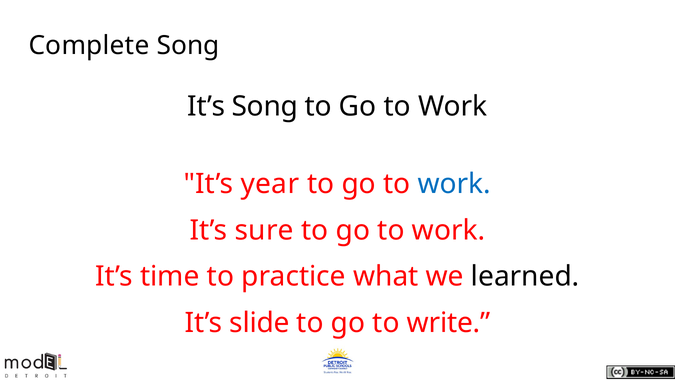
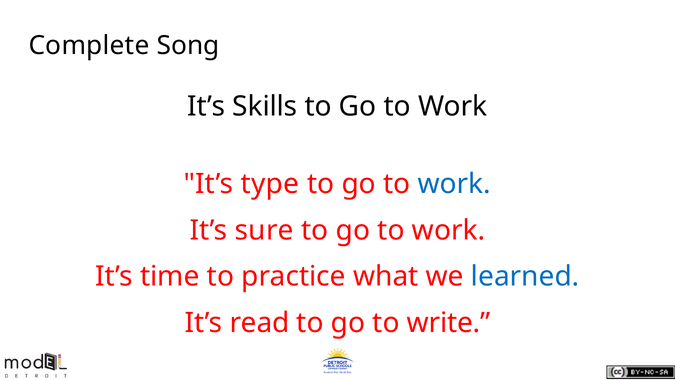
It’s Song: Song -> Skills
year: year -> type
learned colour: black -> blue
slide: slide -> read
